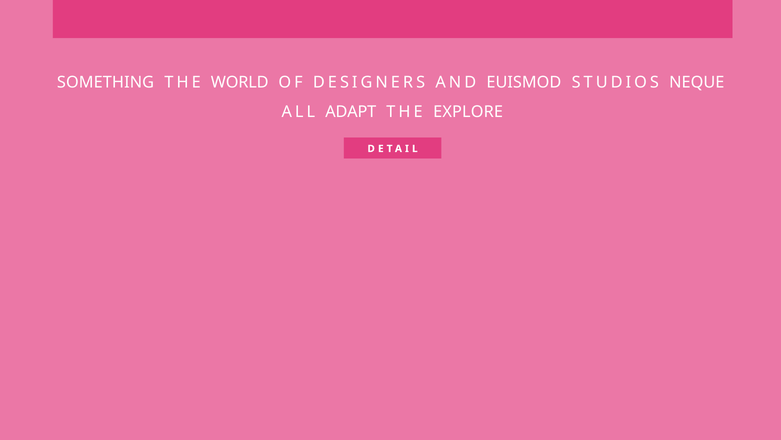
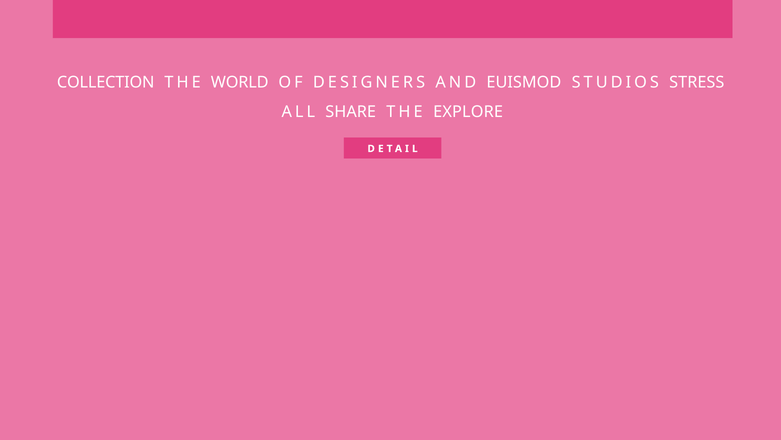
SOMETHING: SOMETHING -> COLLECTION
NEQUE: NEQUE -> STRESS
ADAPT: ADAPT -> SHARE
